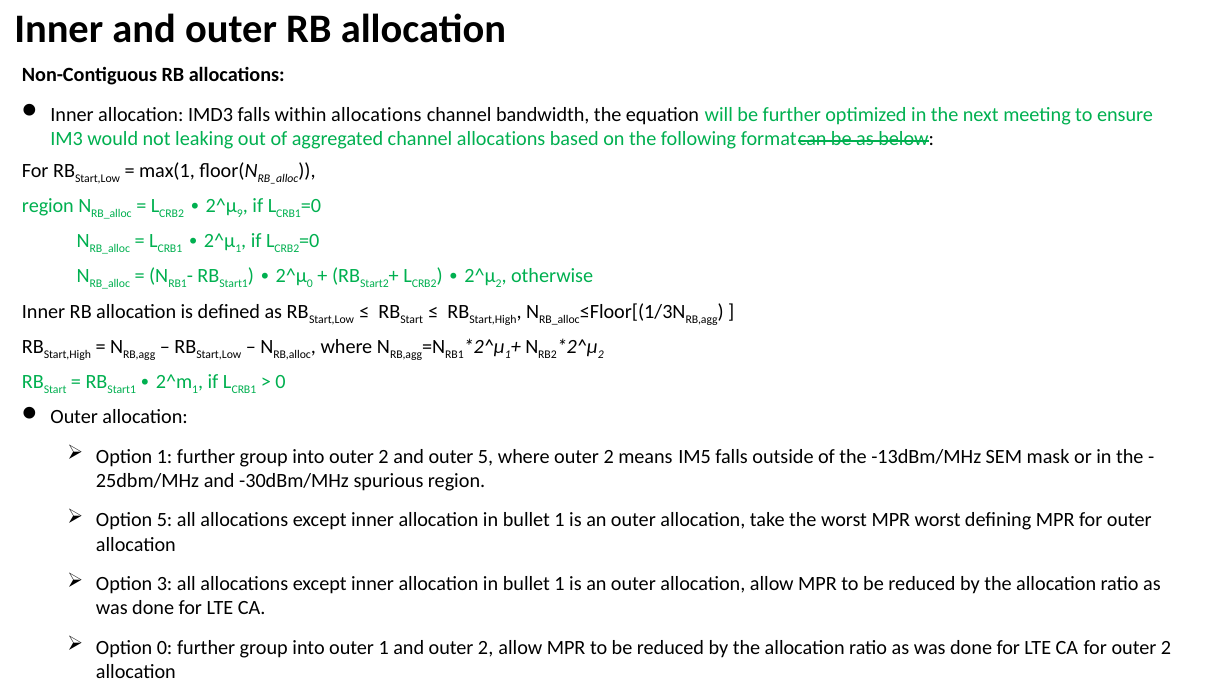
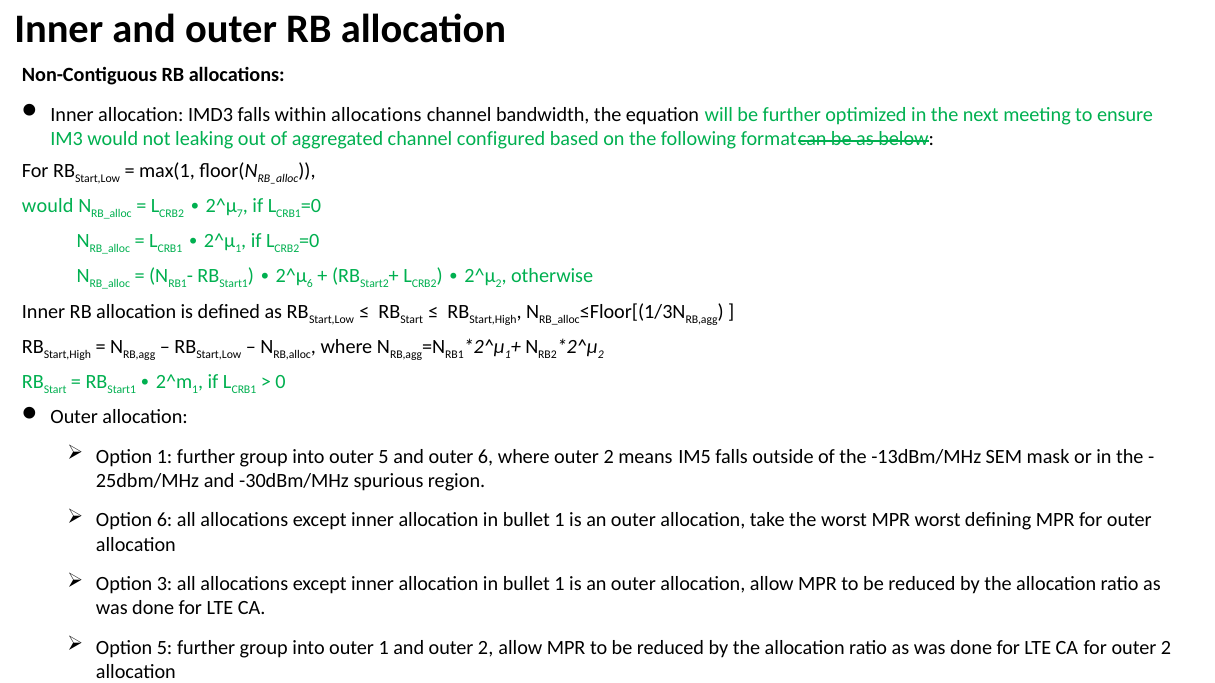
channel allocations: allocations -> configured
region at (48, 206): region -> would
9: 9 -> 7
0 at (310, 284): 0 -> 6
into outer 2: 2 -> 5
outer 5: 5 -> 6
Option 5: 5 -> 6
Option 0: 0 -> 5
